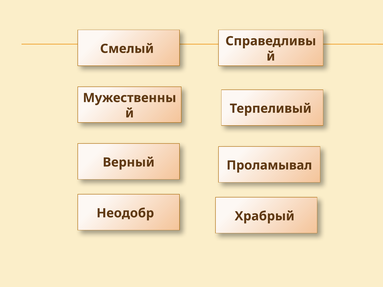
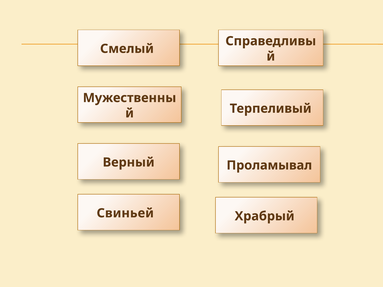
Неодобр: Неодобр -> Свиньей
